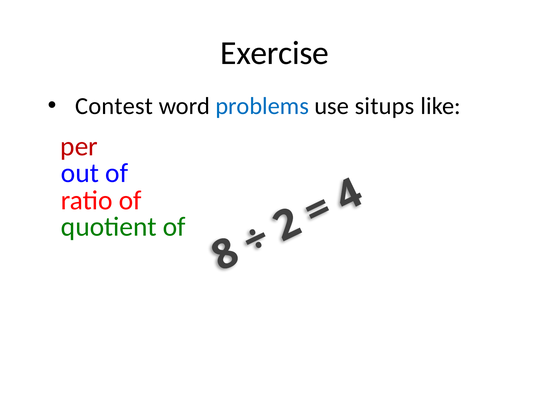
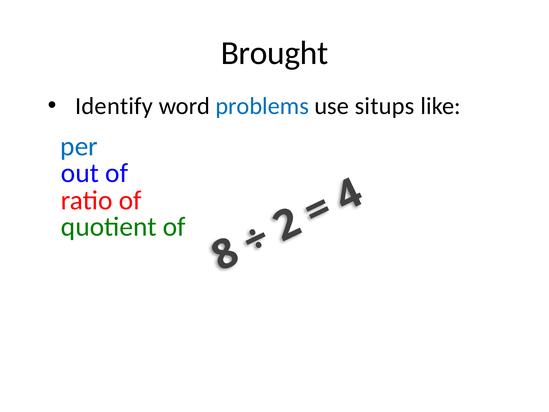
Exercise: Exercise -> Brought
Contest: Contest -> Identify
per colour: red -> blue
